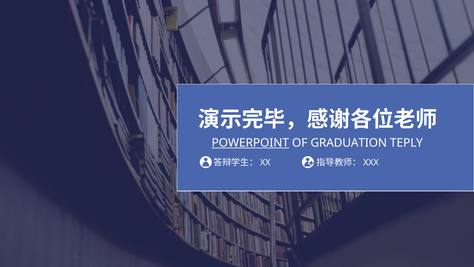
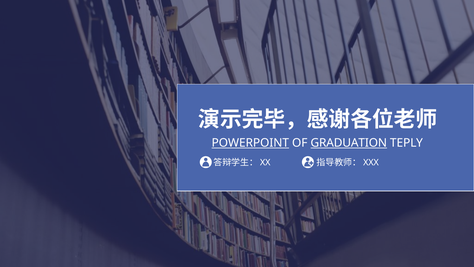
GRADUATION underline: none -> present
